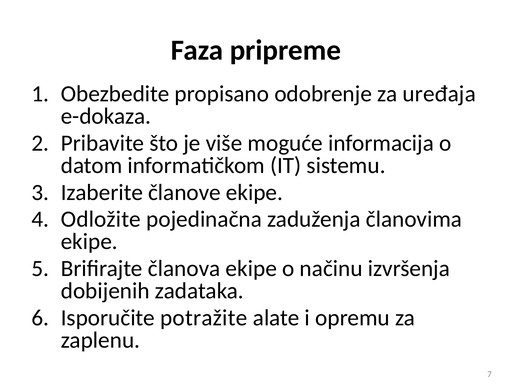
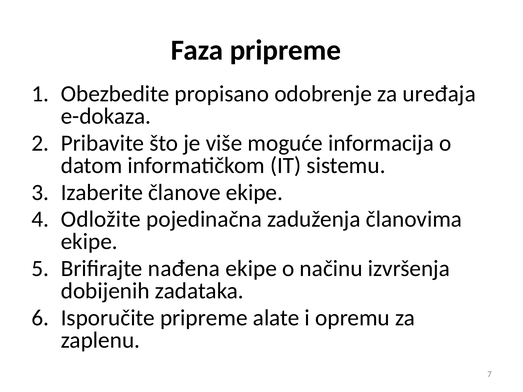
članova: članova -> nađena
Isporučite potražite: potražite -> pripreme
